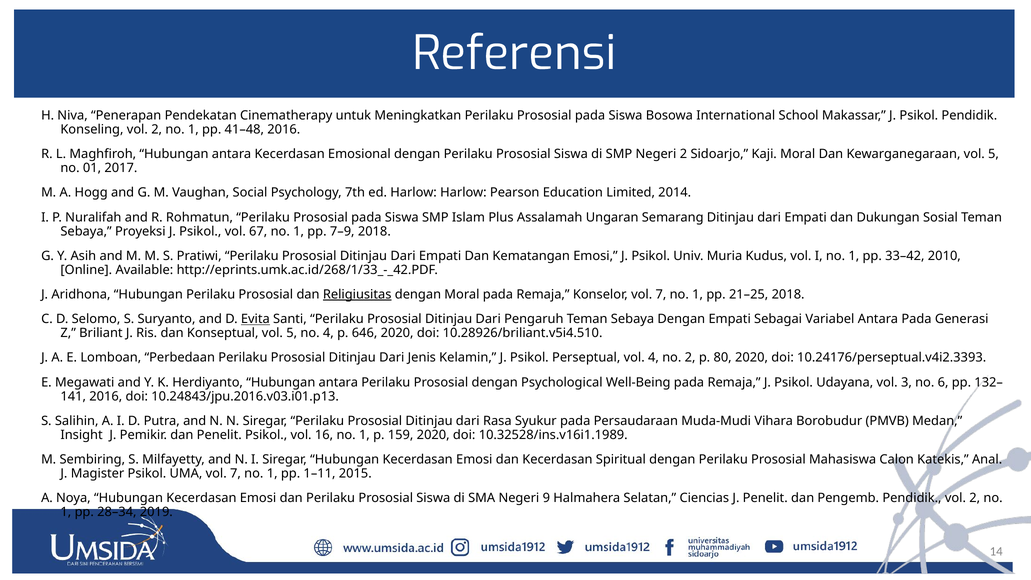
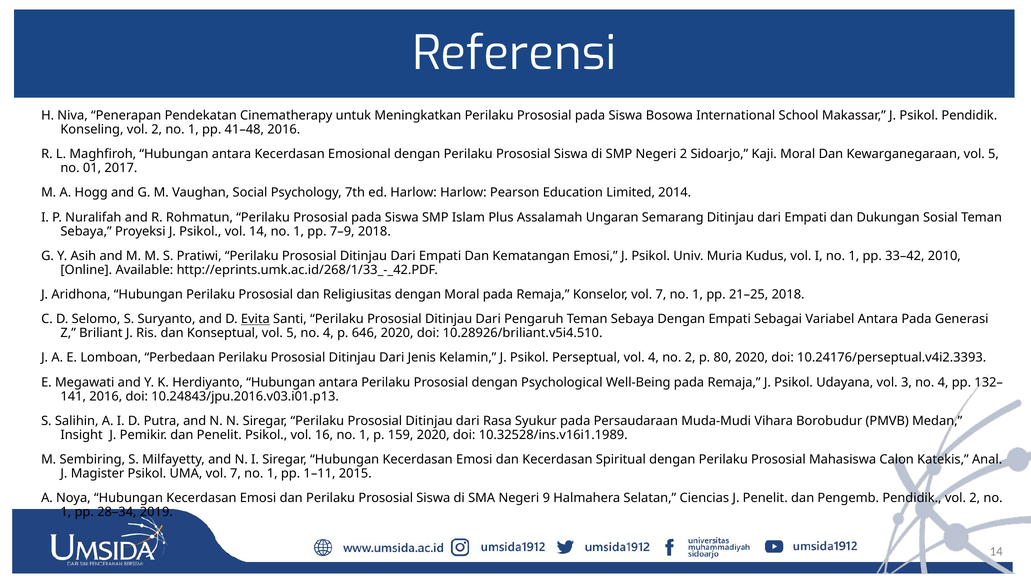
vol 67: 67 -> 14
Religiusitas underline: present -> none
3 no 6: 6 -> 4
